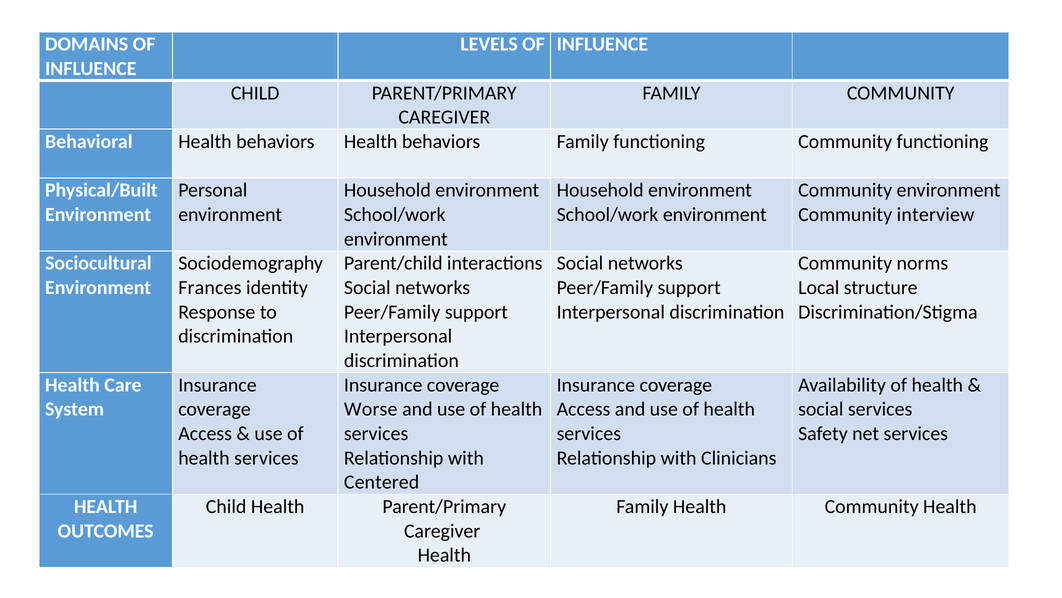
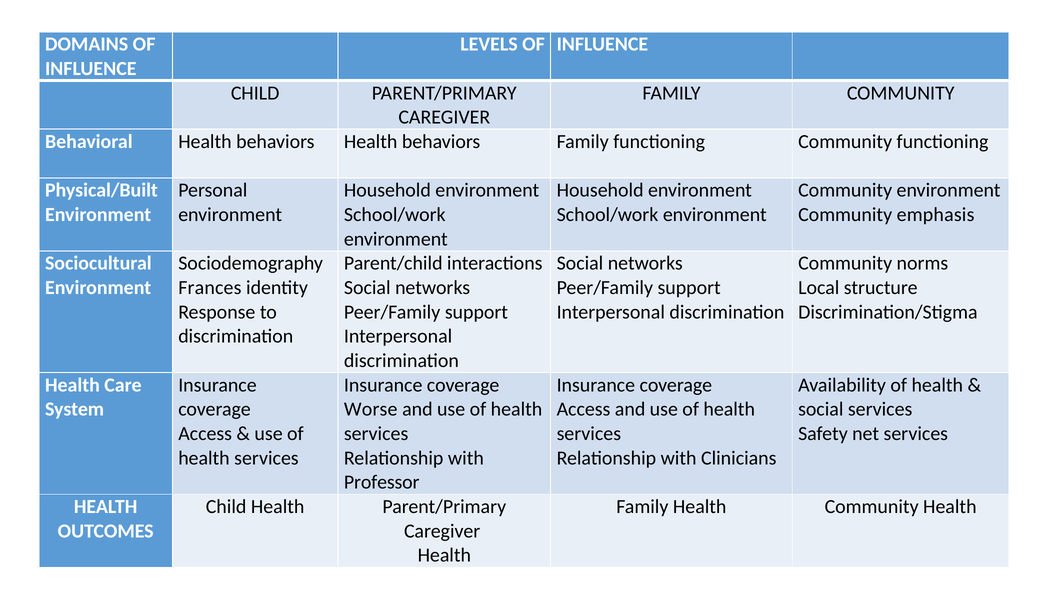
interview: interview -> emphasis
Centered: Centered -> Professor
